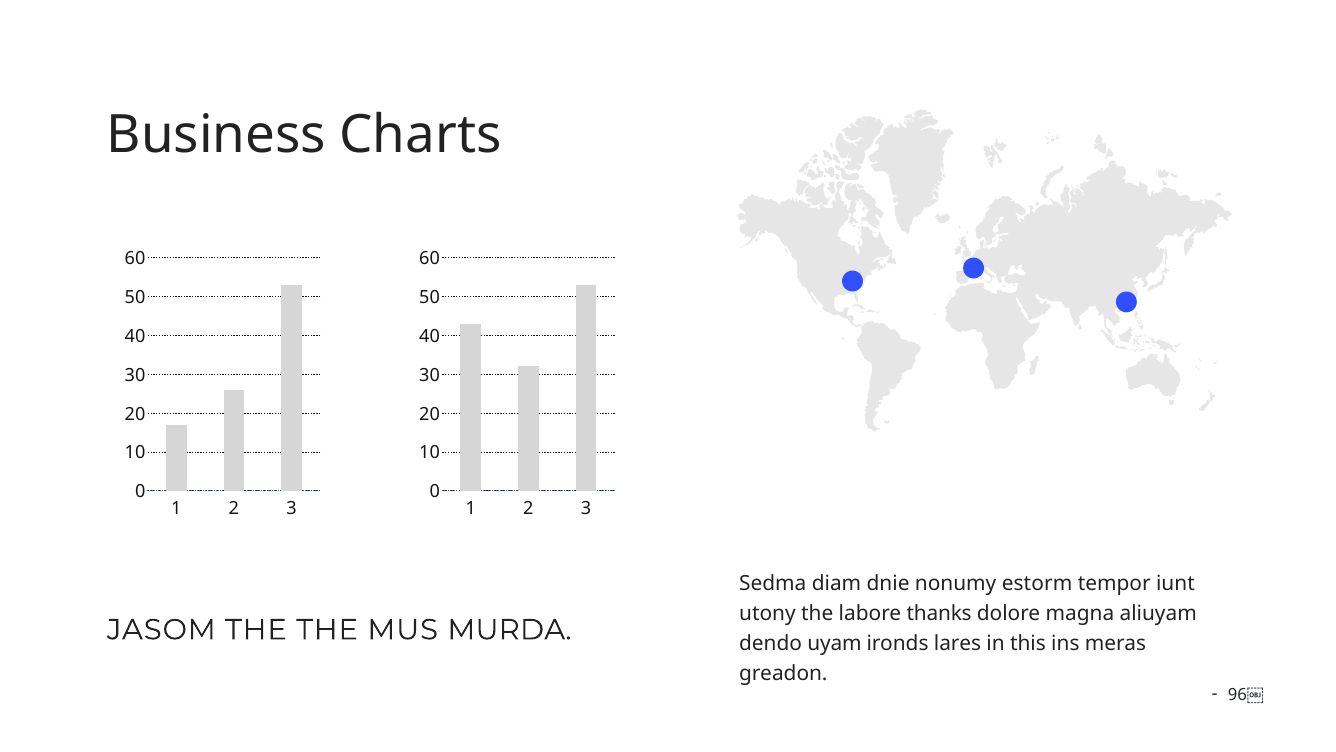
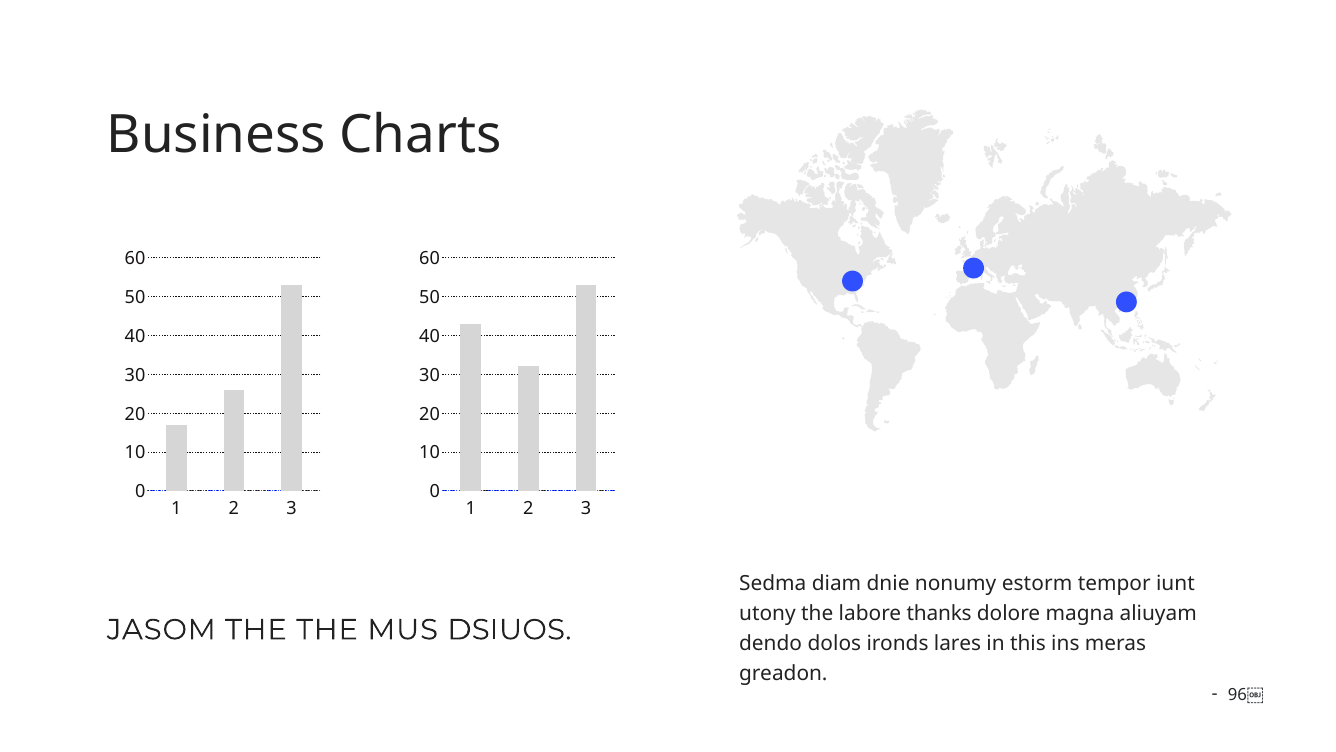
MURDA: MURDA -> DSIUOS
uyam: uyam -> dolos
